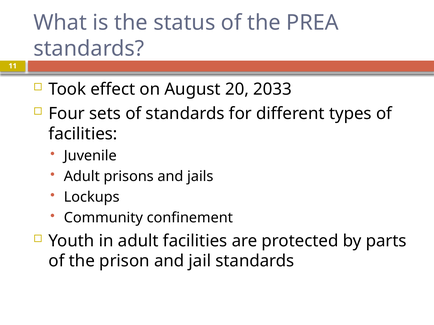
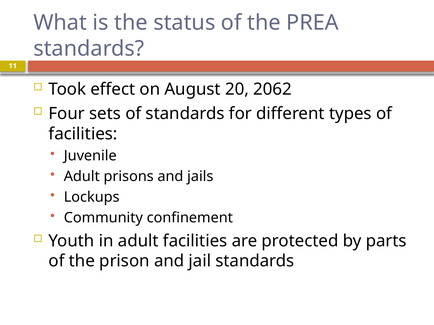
2033: 2033 -> 2062
